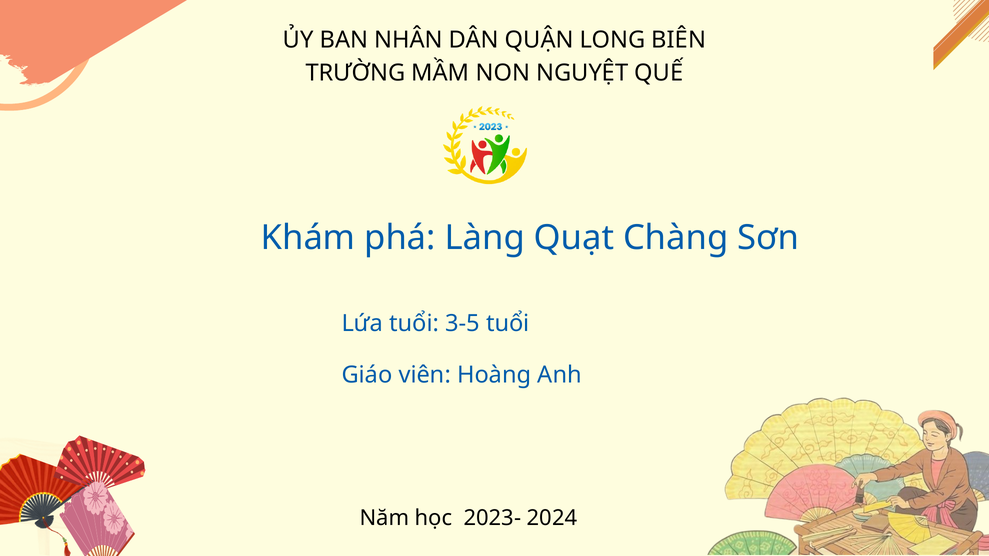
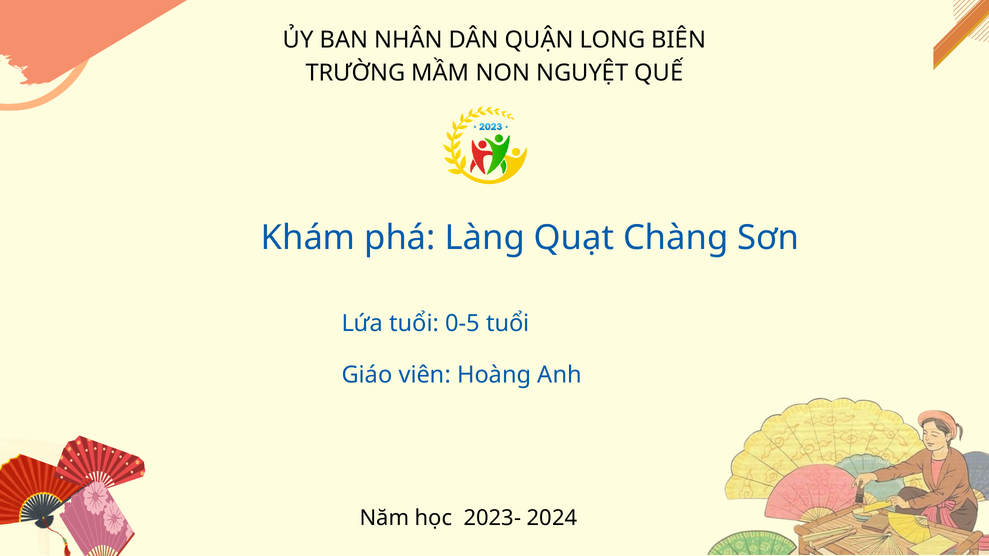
3-5: 3-5 -> 0-5
